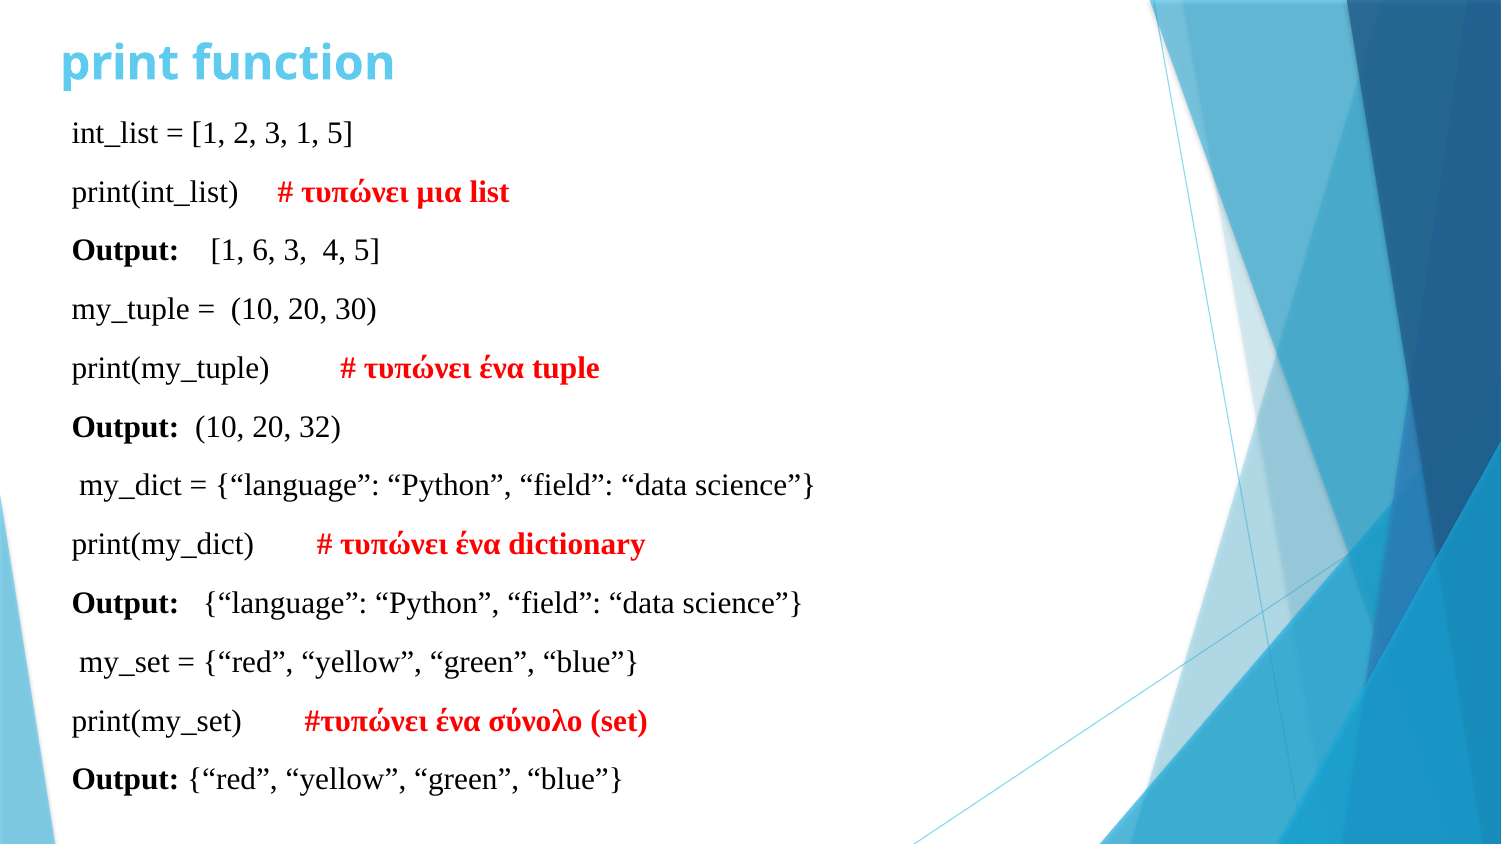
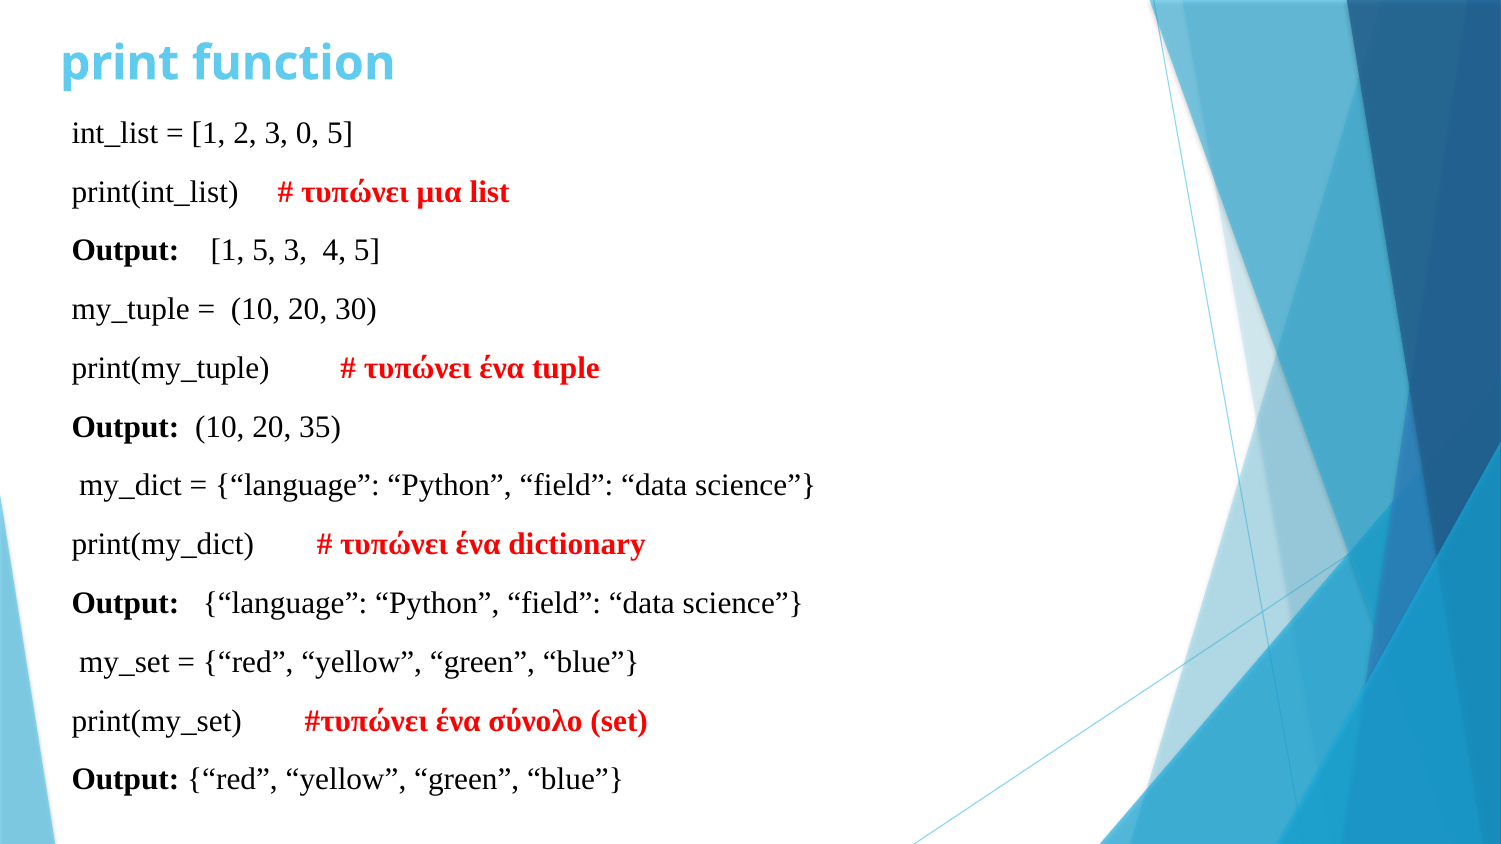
3 1: 1 -> 0
1 6: 6 -> 5
32: 32 -> 35
